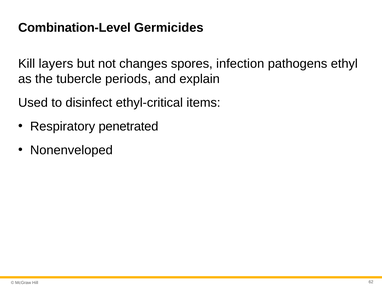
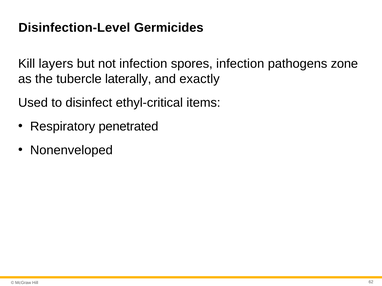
Combination-Level: Combination-Level -> Disinfection-Level
not changes: changes -> infection
ethyl: ethyl -> zone
periods: periods -> laterally
explain: explain -> exactly
